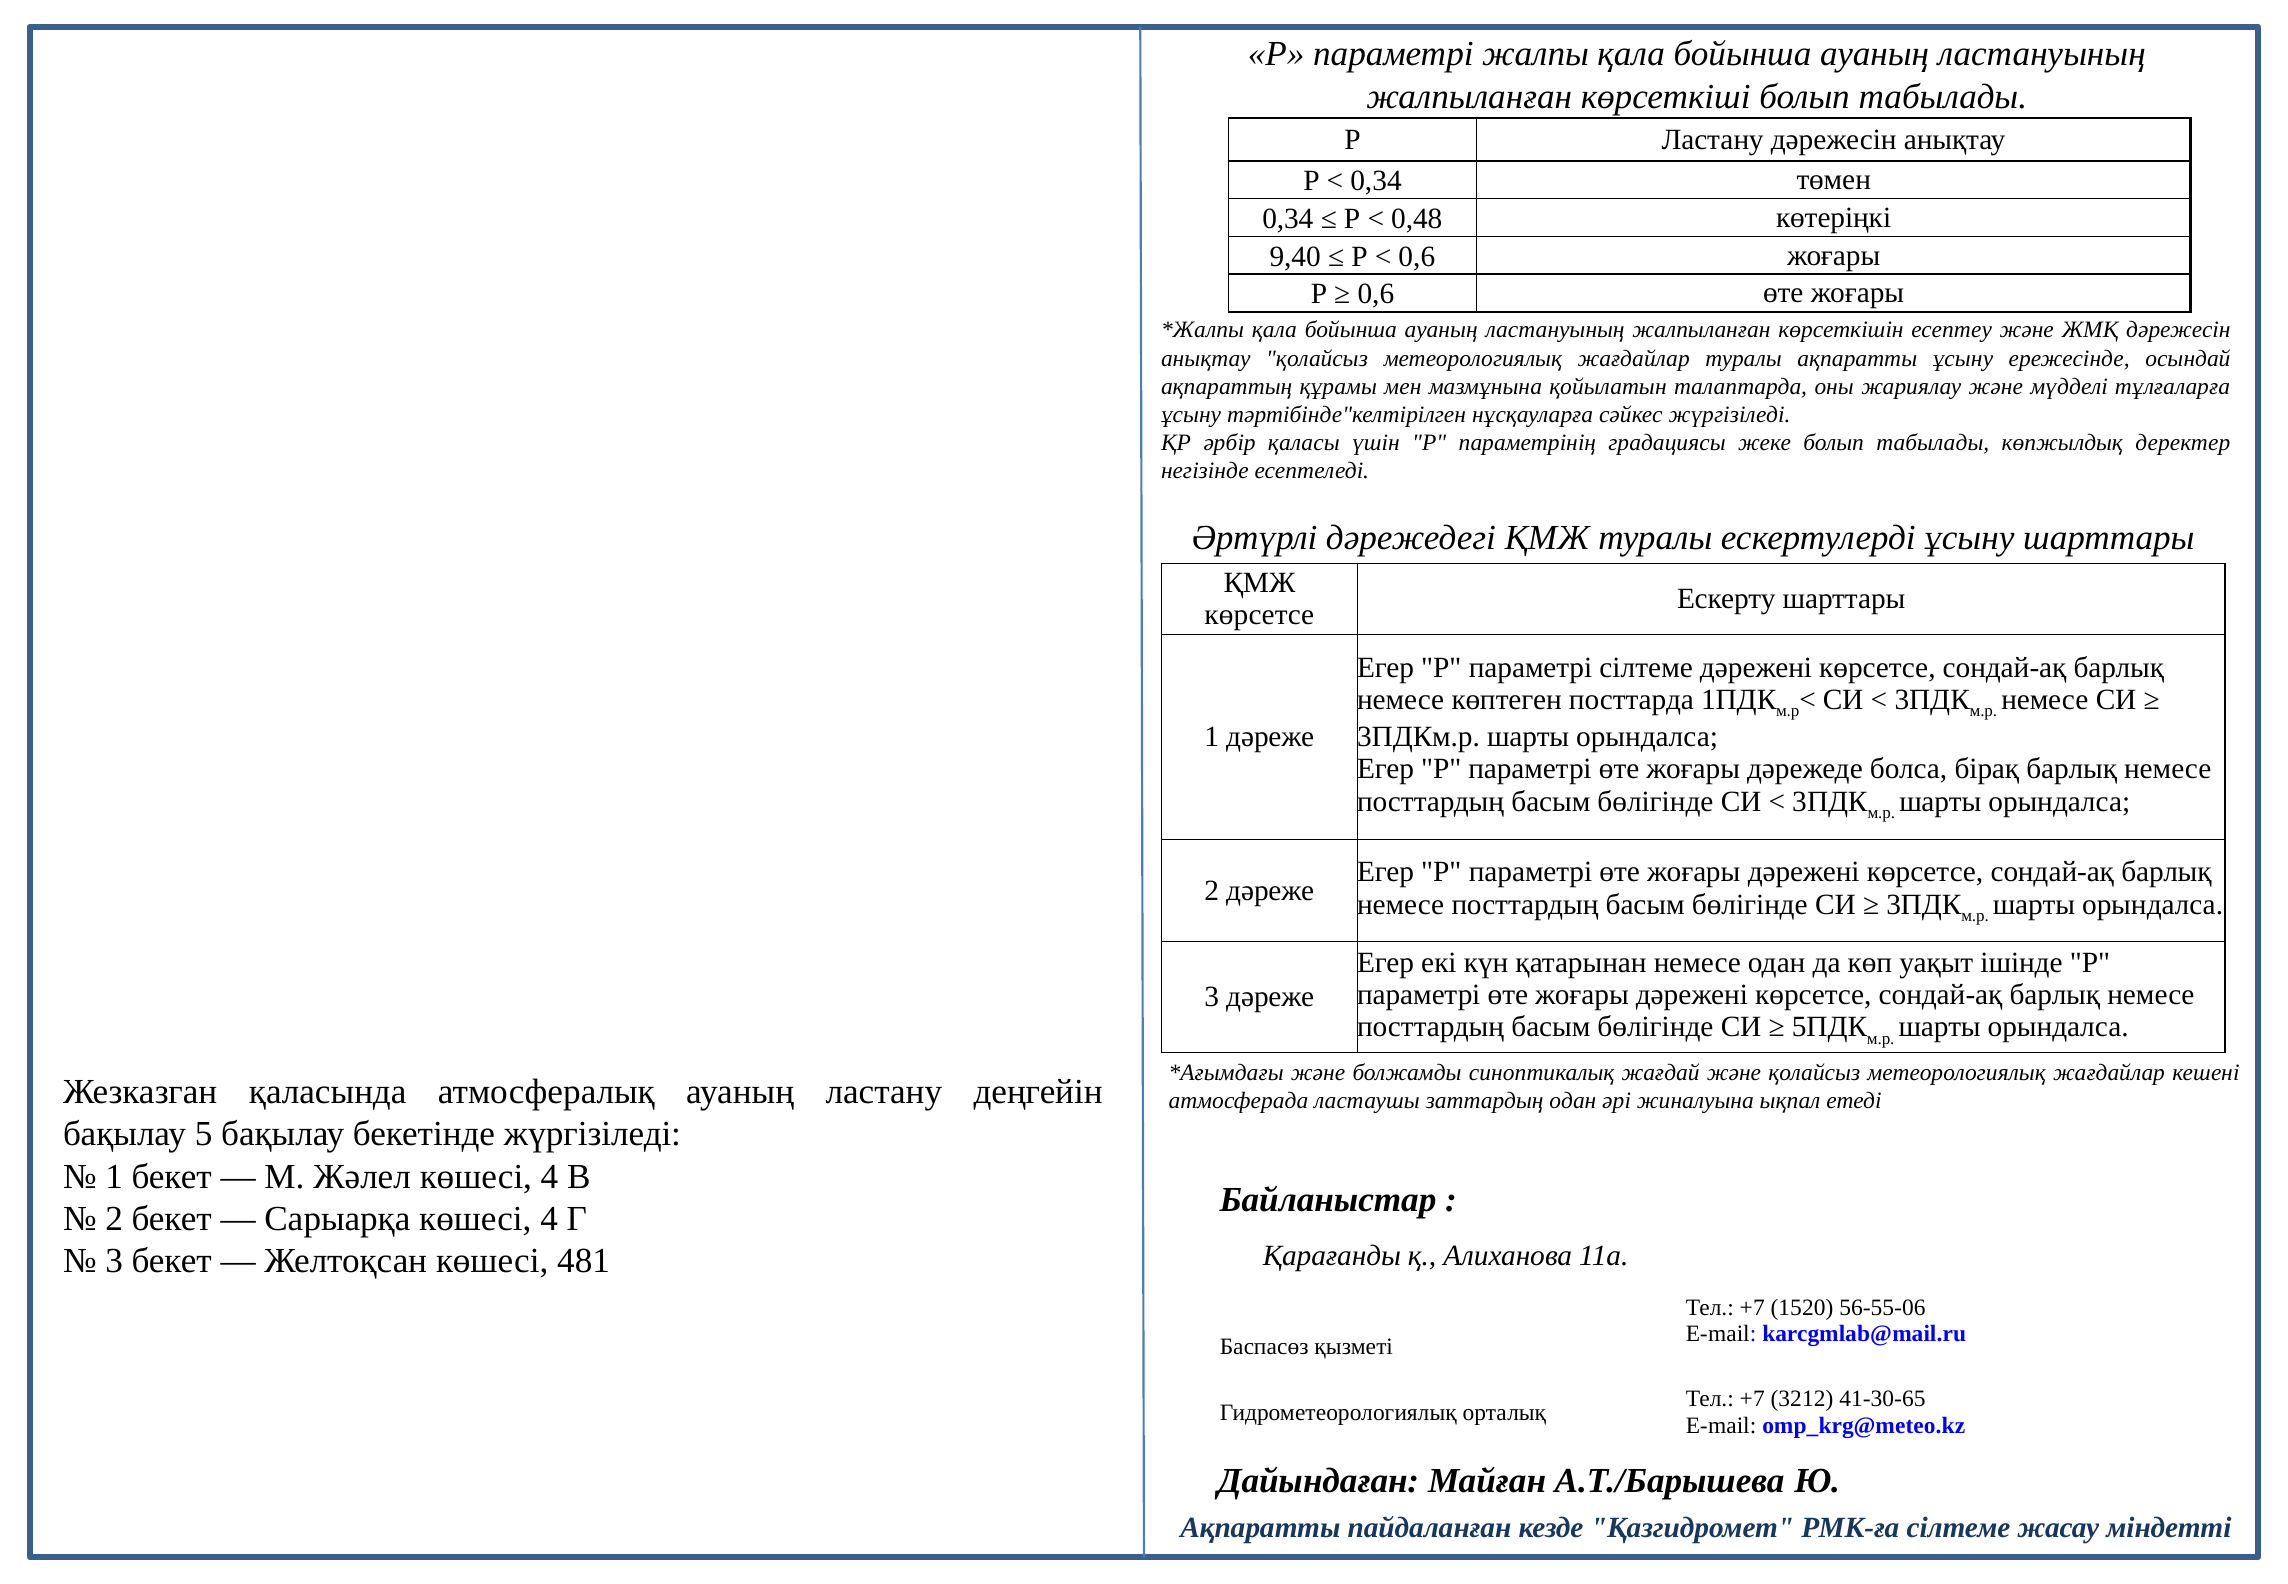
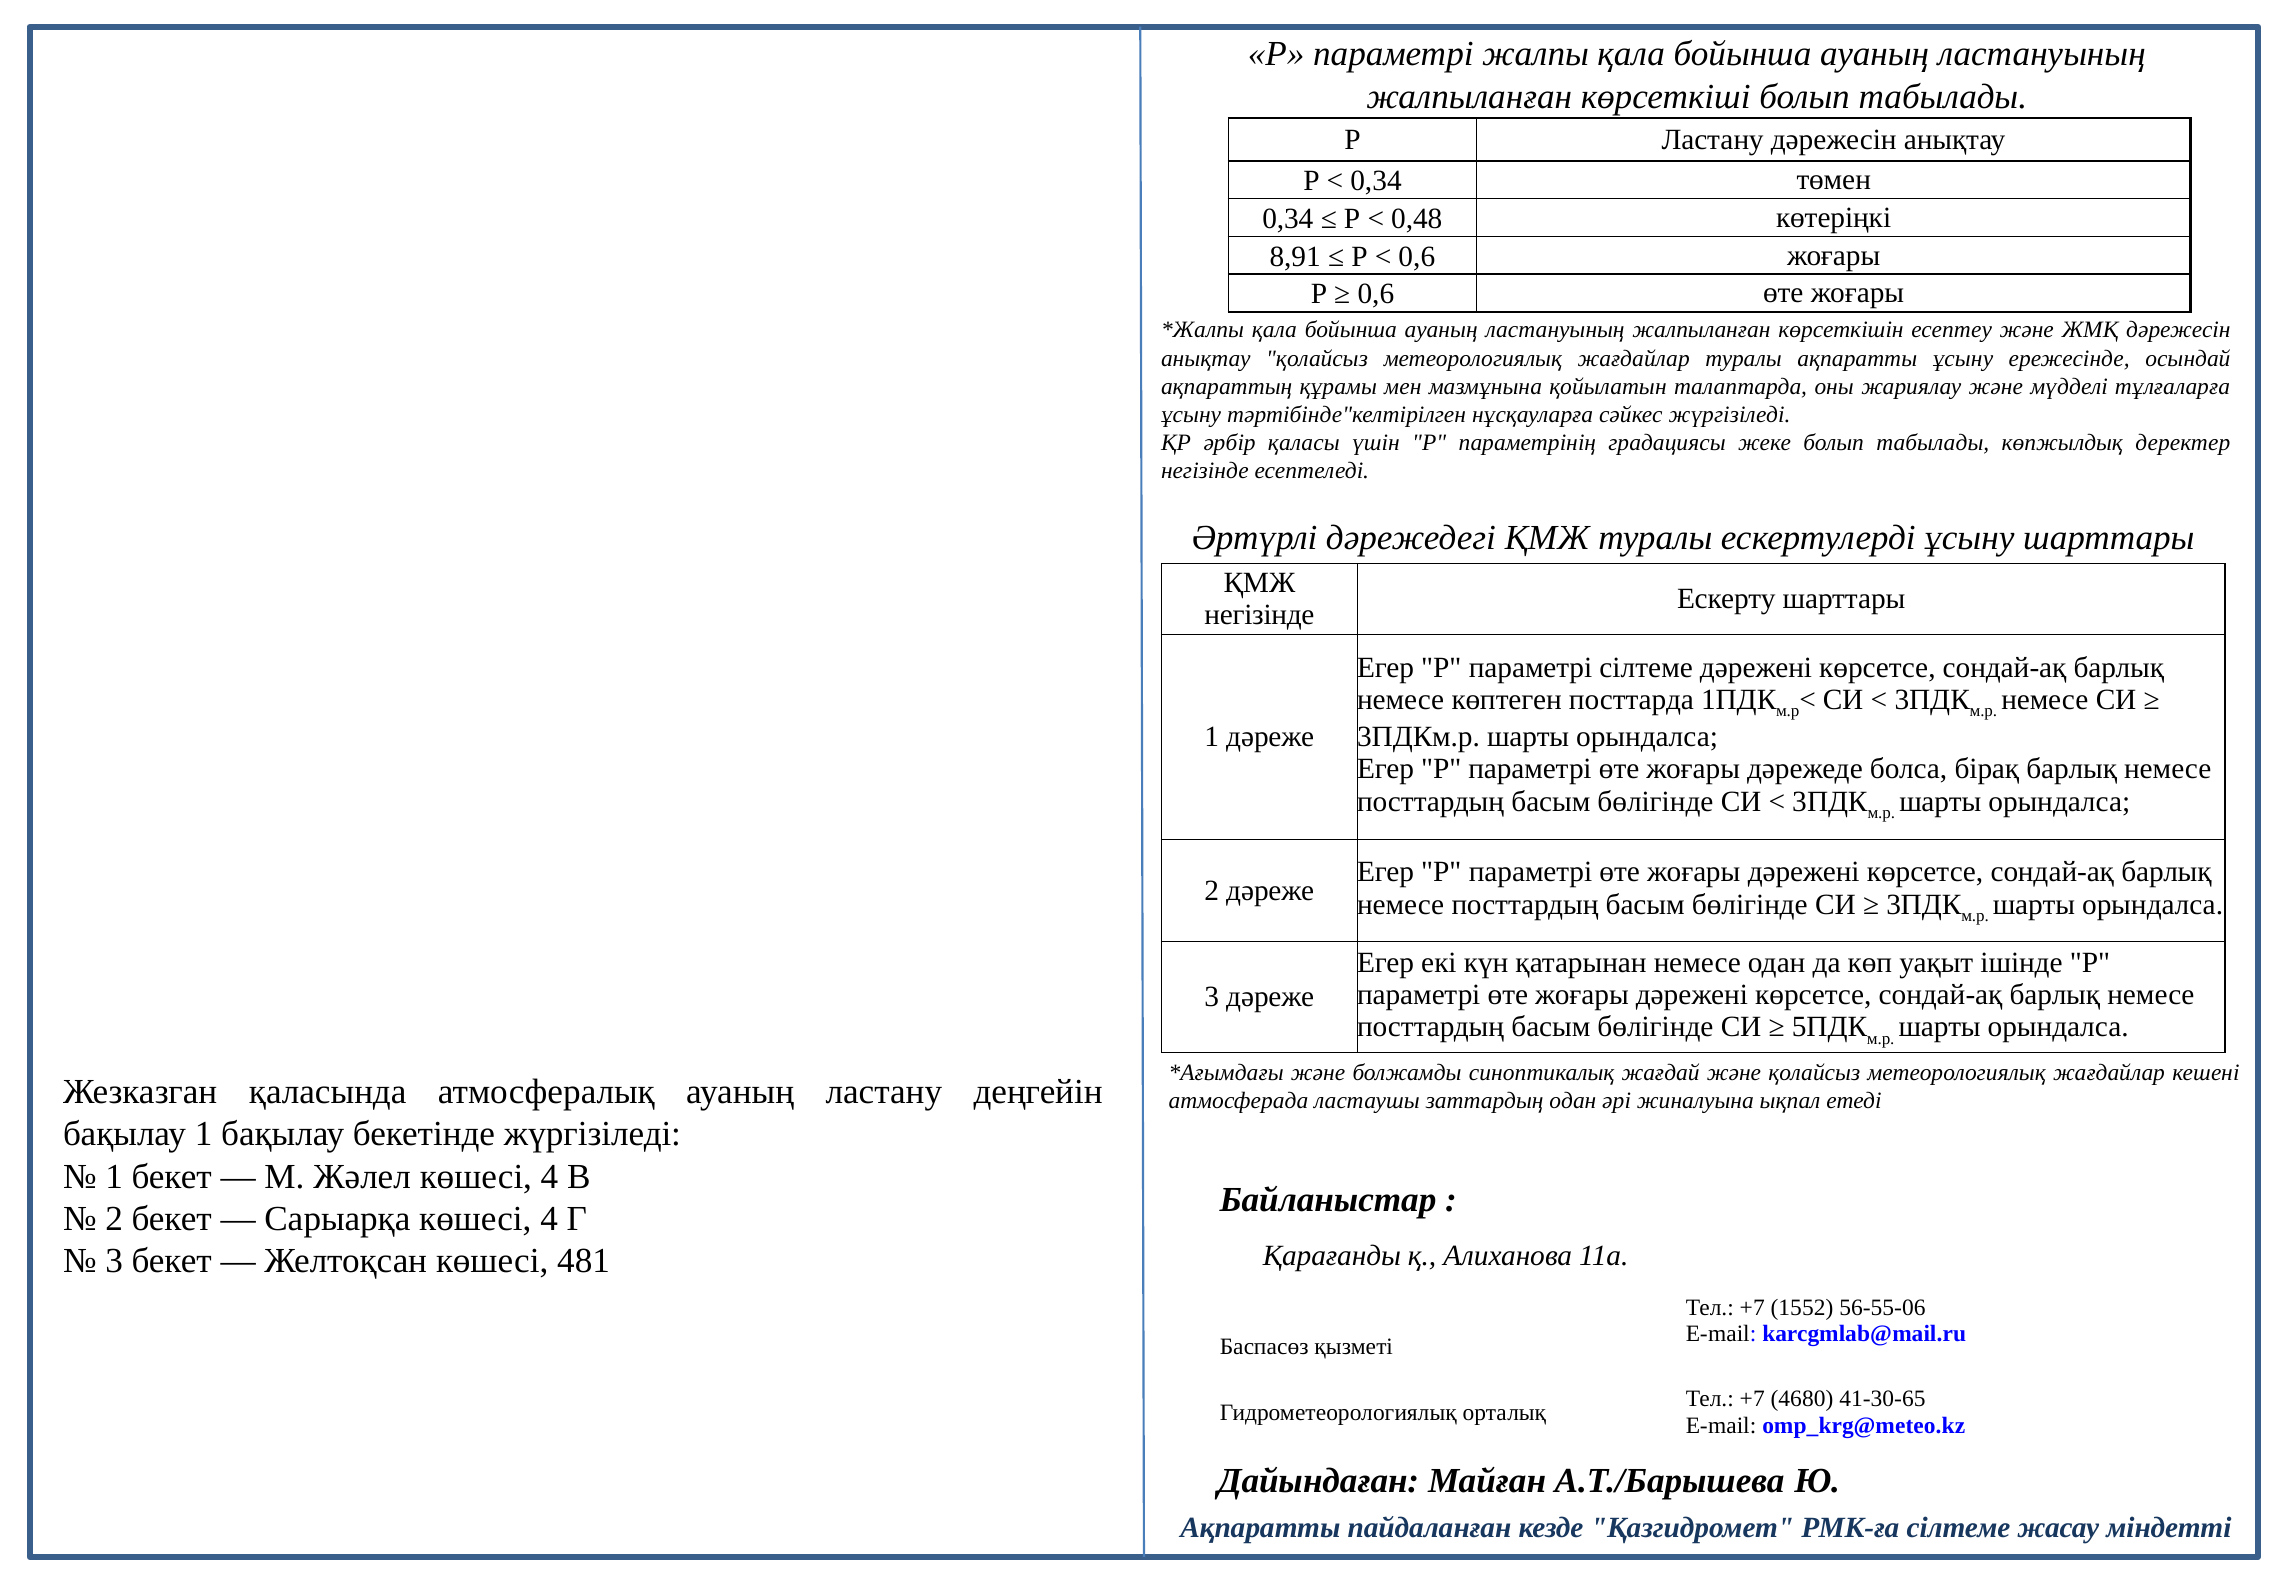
9,40: 9,40 -> 8,91
көрсетсе at (1259, 615): көрсетсе -> негізінде
бақылау 5: 5 -> 1
1520: 1520 -> 1552
3212: 3212 -> 4680
